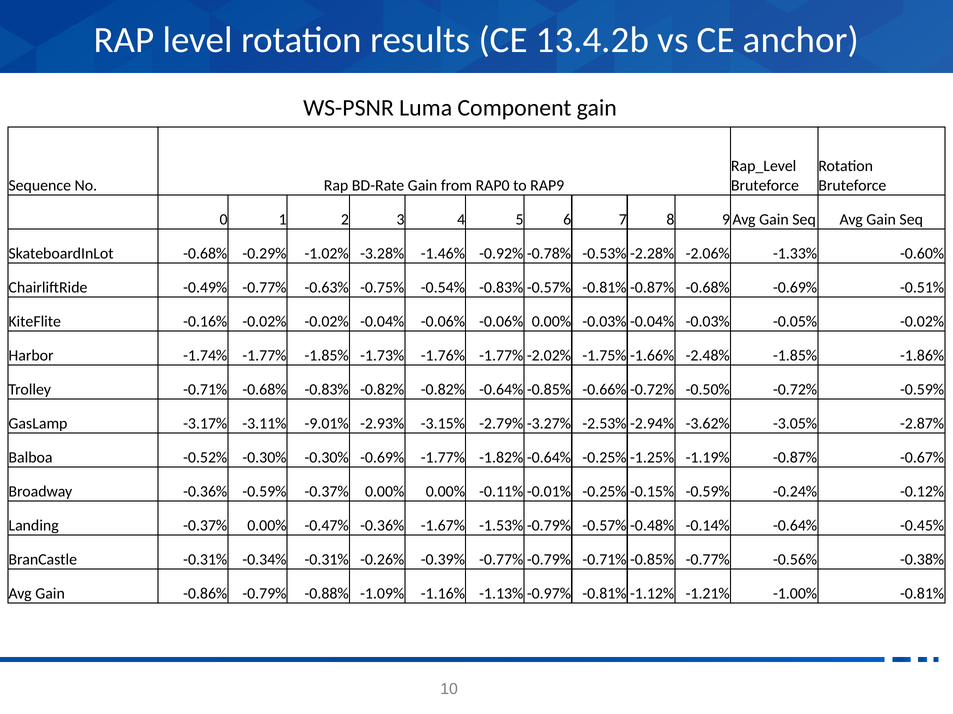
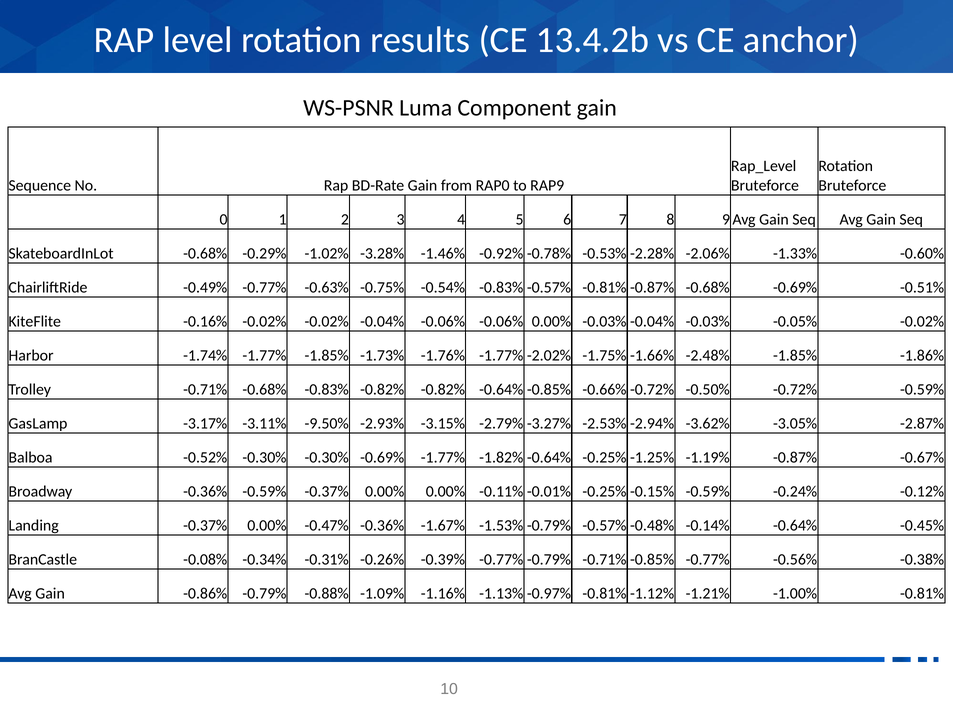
-9.01%: -9.01% -> -9.50%
BranCastle -0.31%: -0.31% -> -0.08%
